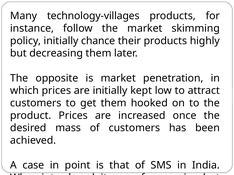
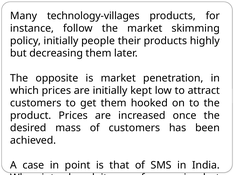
initially chance: chance -> people
